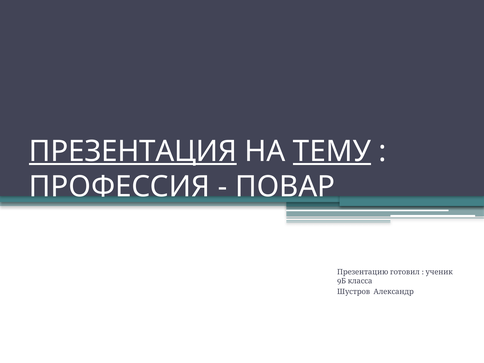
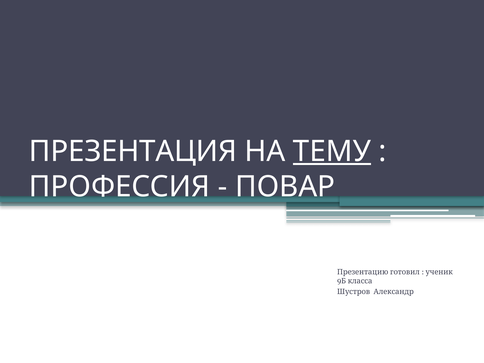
ПРЕЗЕНТАЦИЯ underline: present -> none
